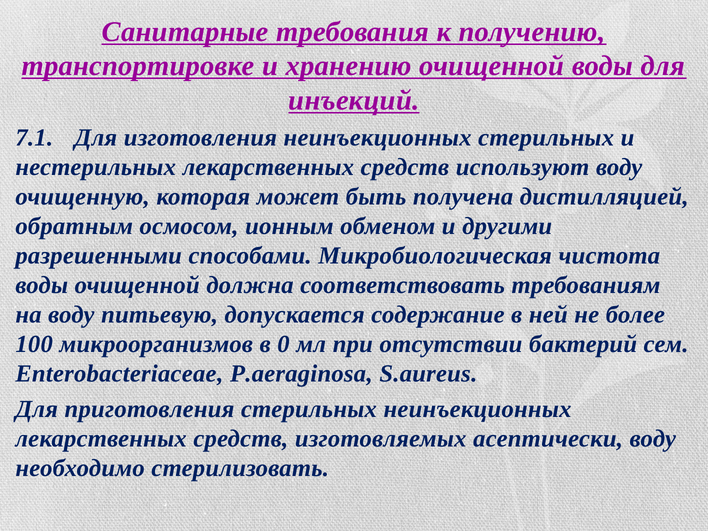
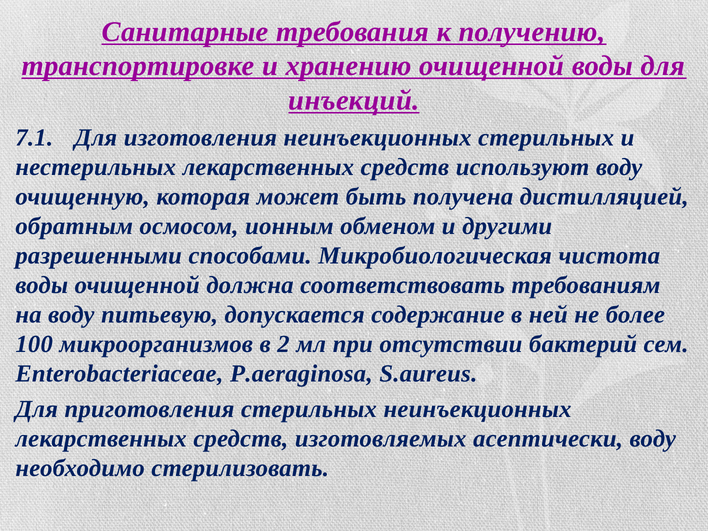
0: 0 -> 2
